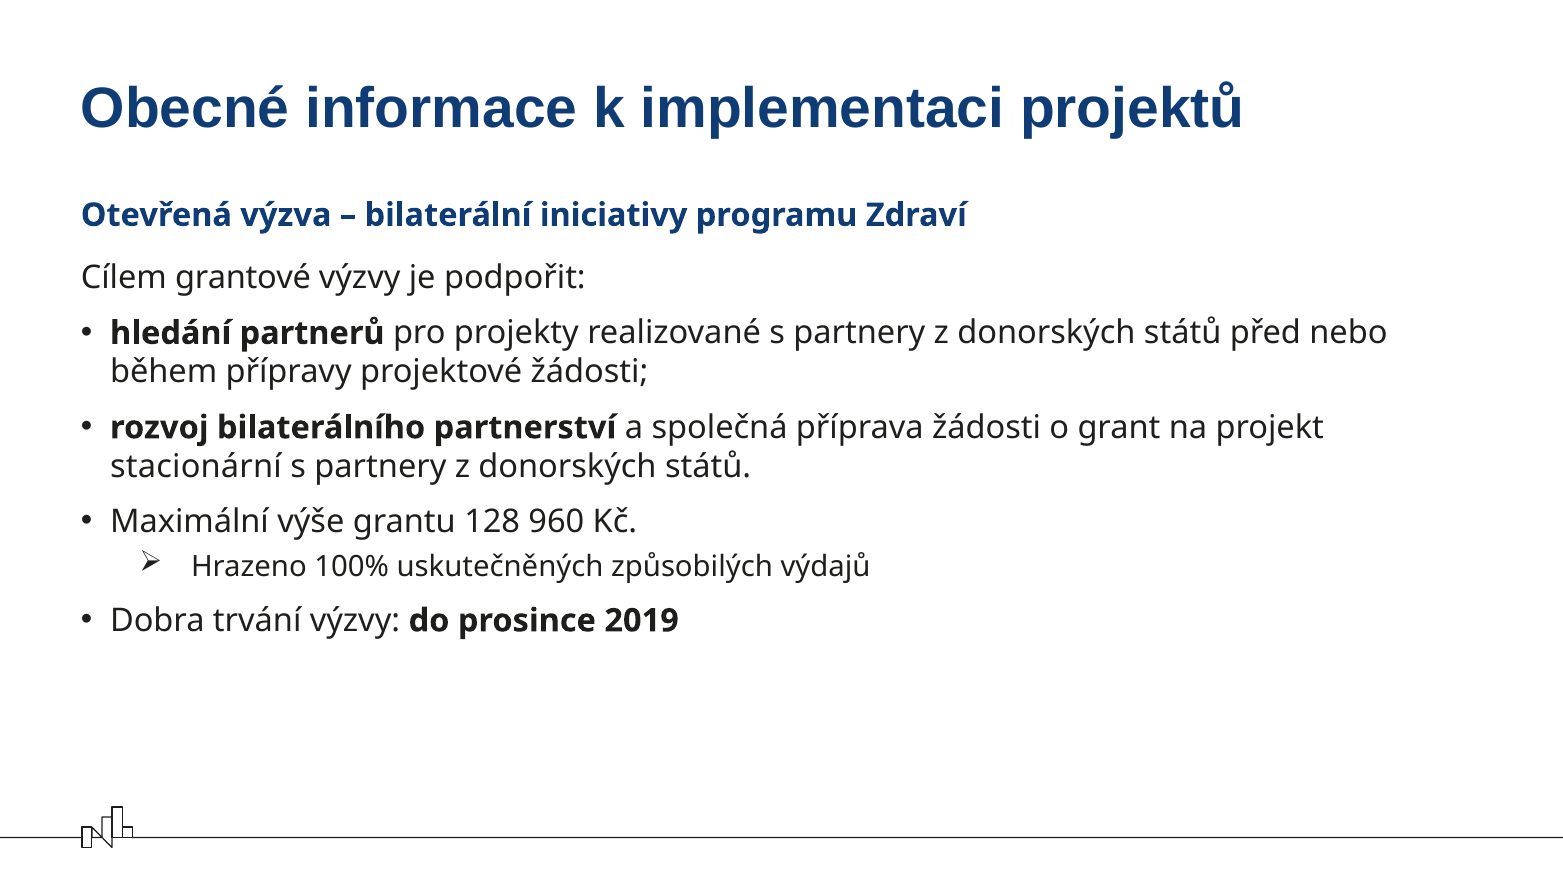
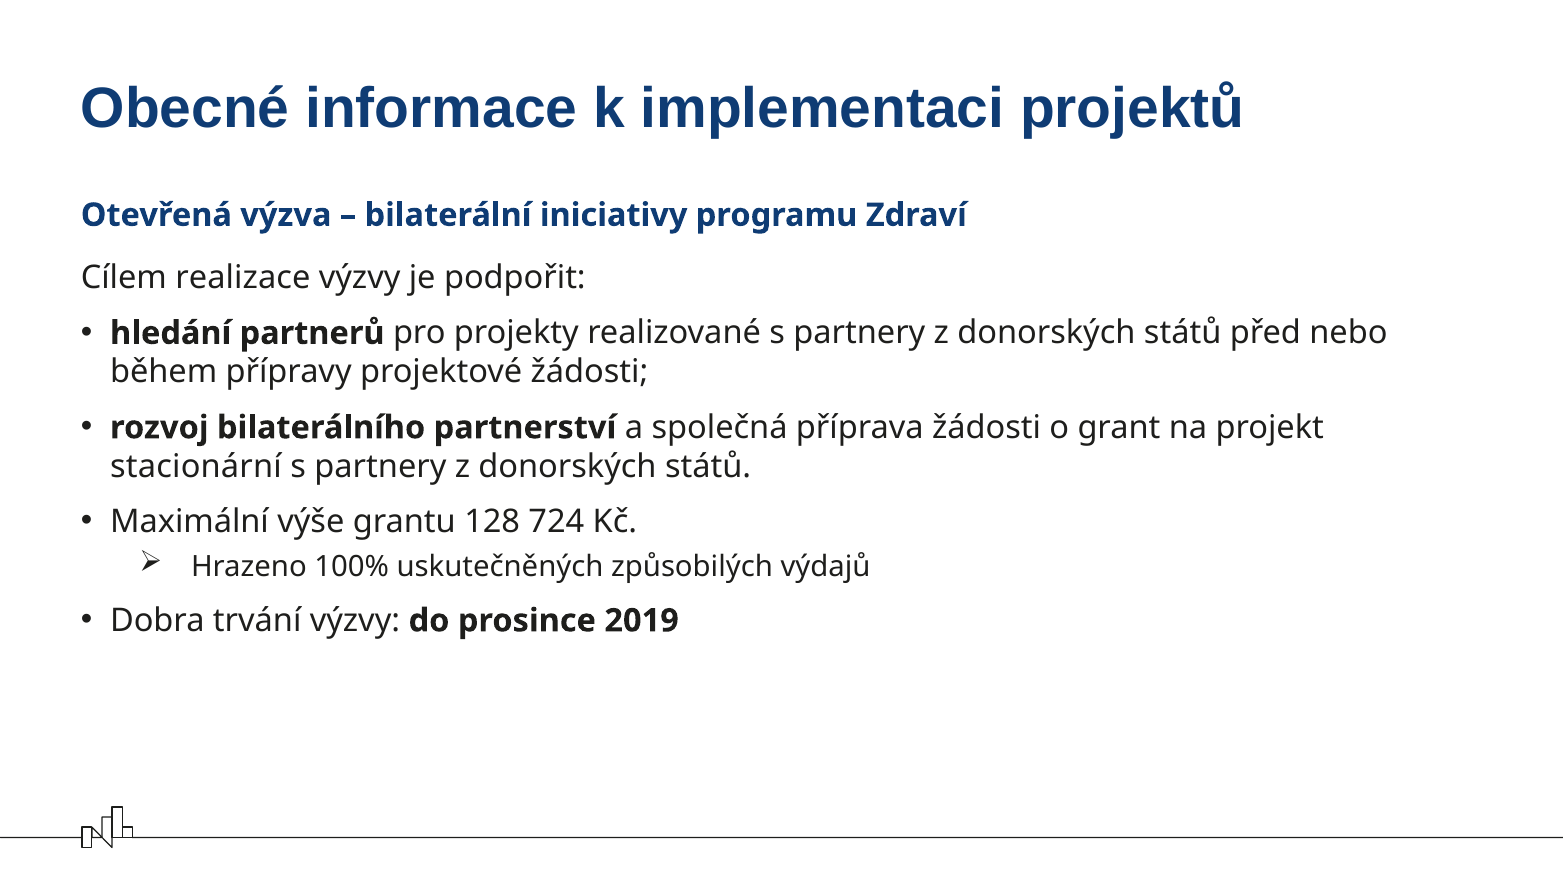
grantové: grantové -> realizace
960: 960 -> 724
